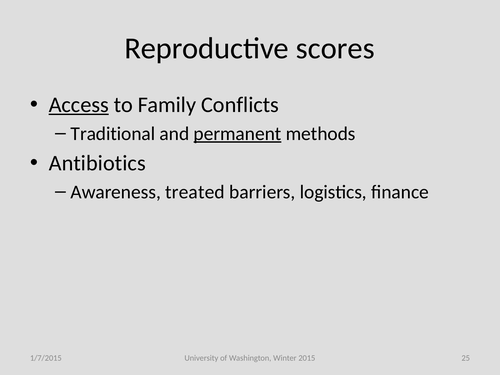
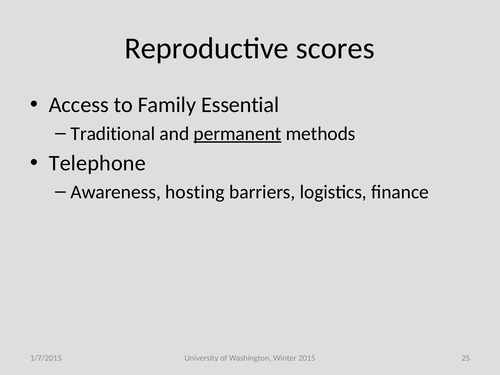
Access underline: present -> none
Conflicts: Conflicts -> Essential
Antibiotics: Antibiotics -> Telephone
treated: treated -> hosting
